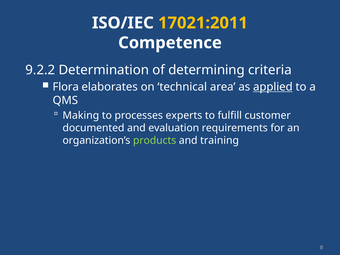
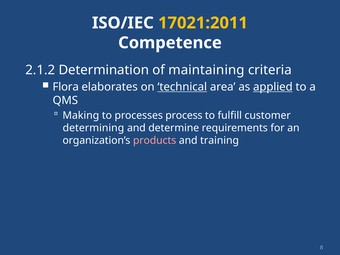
9.2.2: 9.2.2 -> 2.1.2
determining: determining -> maintaining
technical underline: none -> present
experts: experts -> process
documented: documented -> determining
evaluation: evaluation -> determine
products colour: light green -> pink
